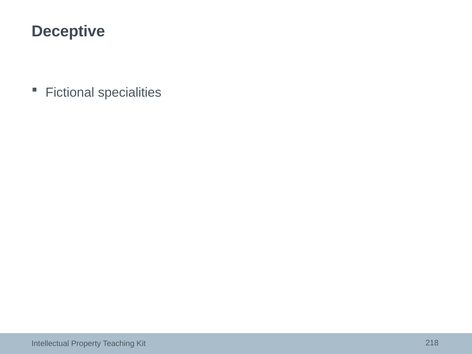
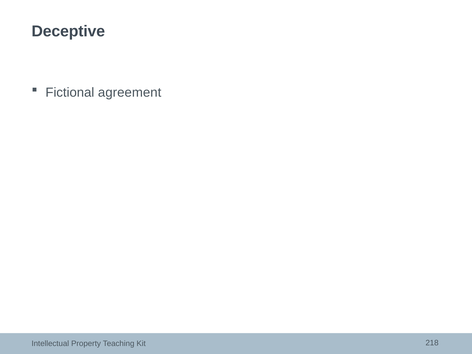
specialities: specialities -> agreement
